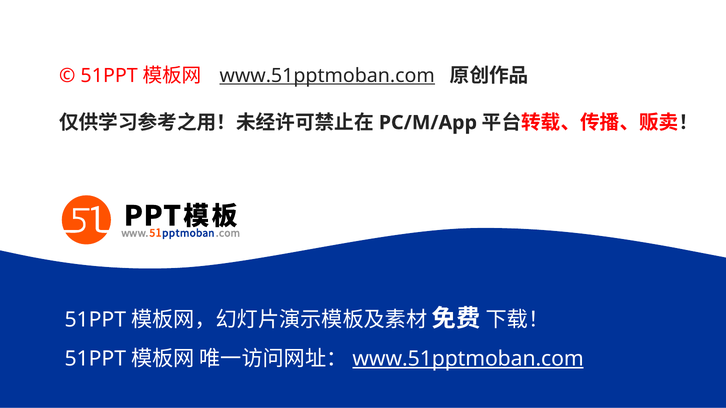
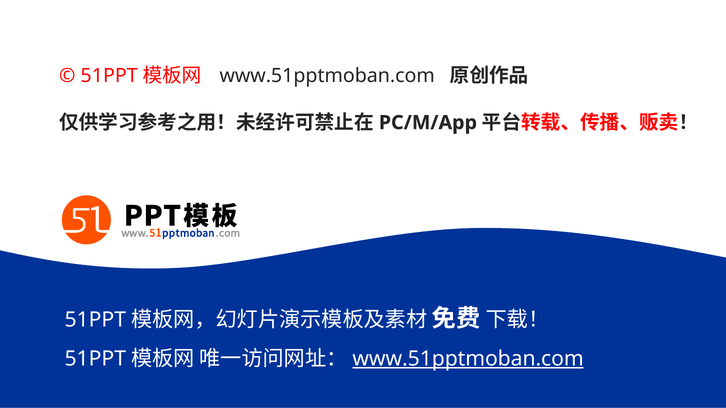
www.51pptmoban.com at (327, 76) underline: present -> none
